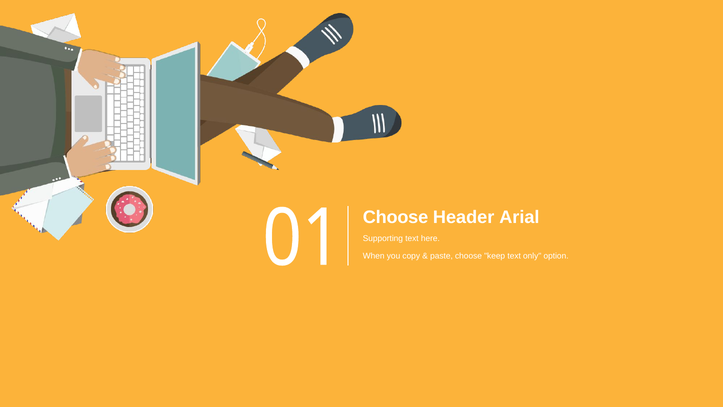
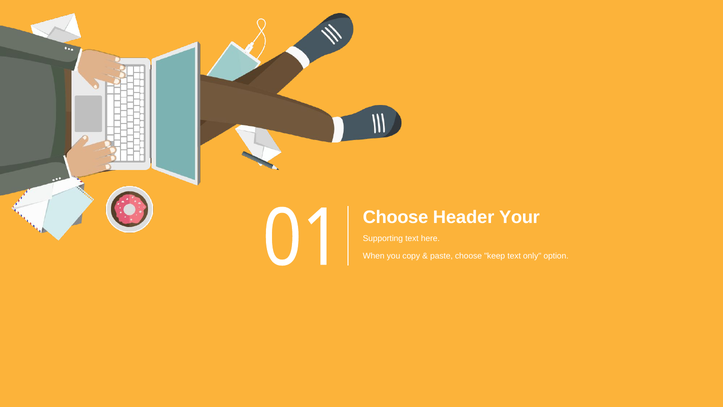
Arial: Arial -> Your
